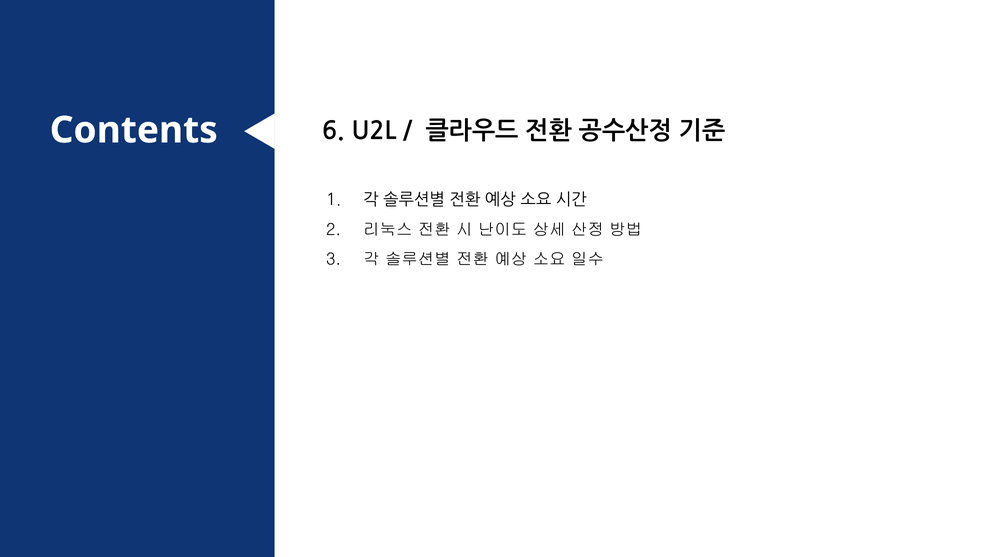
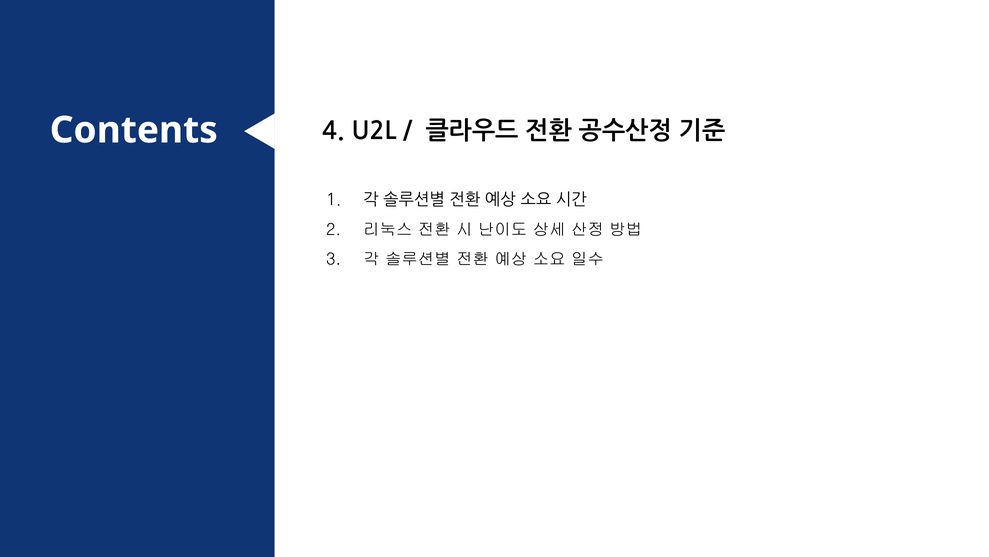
6: 6 -> 4
